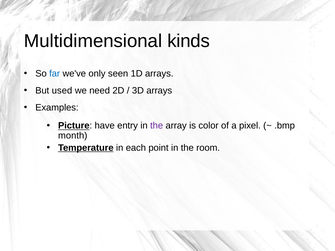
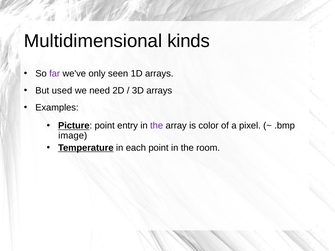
far colour: blue -> purple
Picture have: have -> point
month: month -> image
